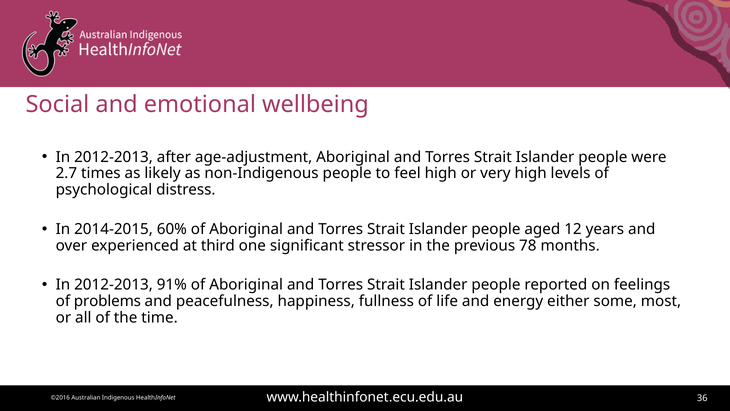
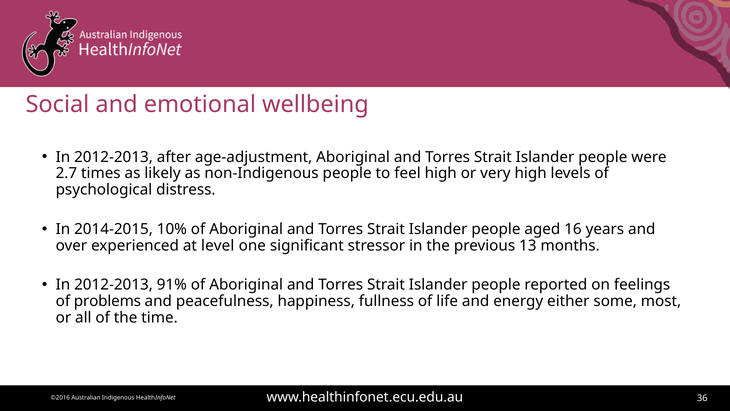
60%: 60% -> 10%
12: 12 -> 16
third: third -> level
78: 78 -> 13
